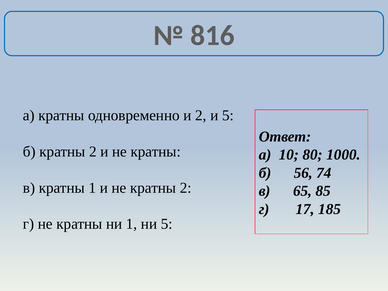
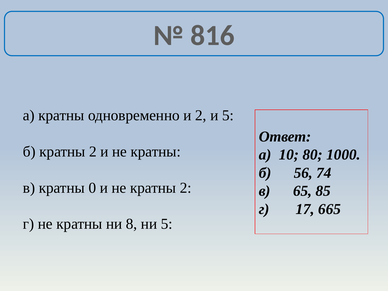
кратны 1: 1 -> 0
185: 185 -> 665
ни 1: 1 -> 8
